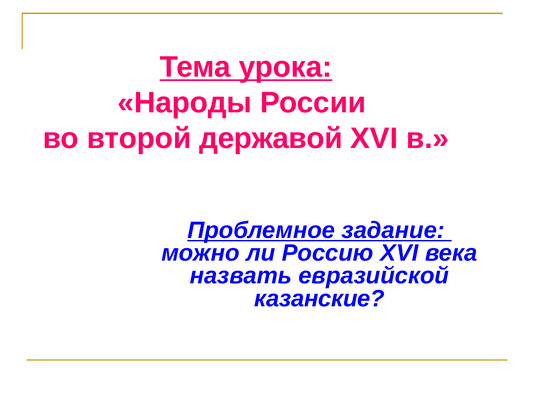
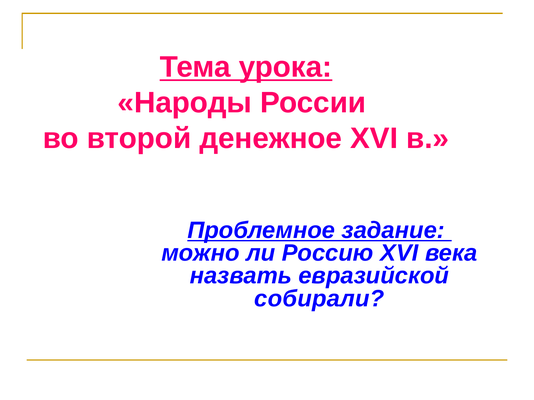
державой: державой -> денежное
казанские: казанские -> собирали
